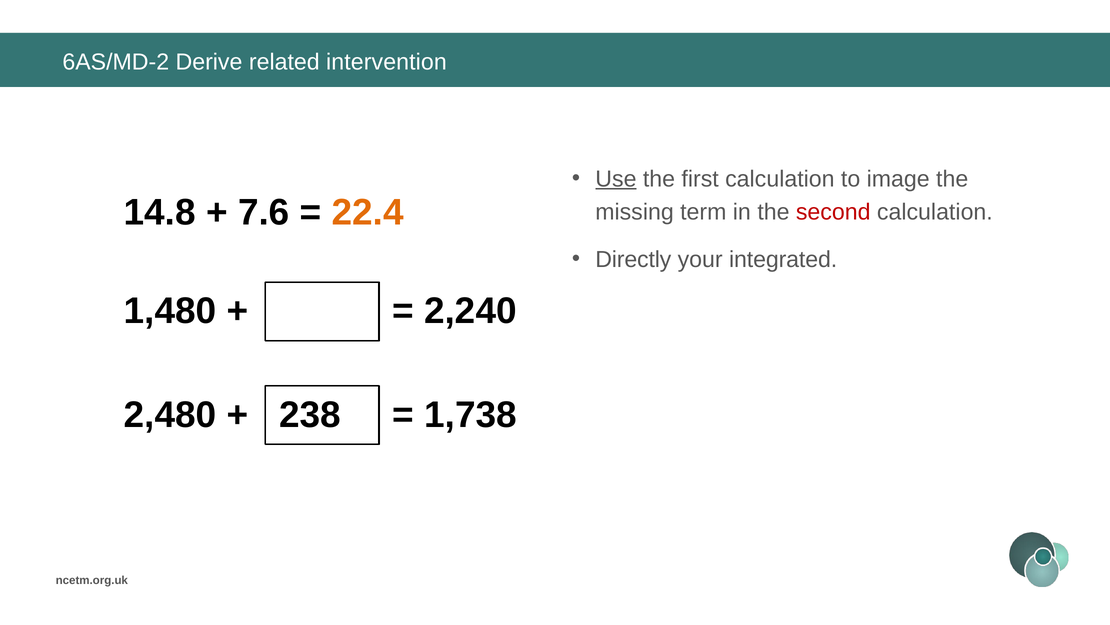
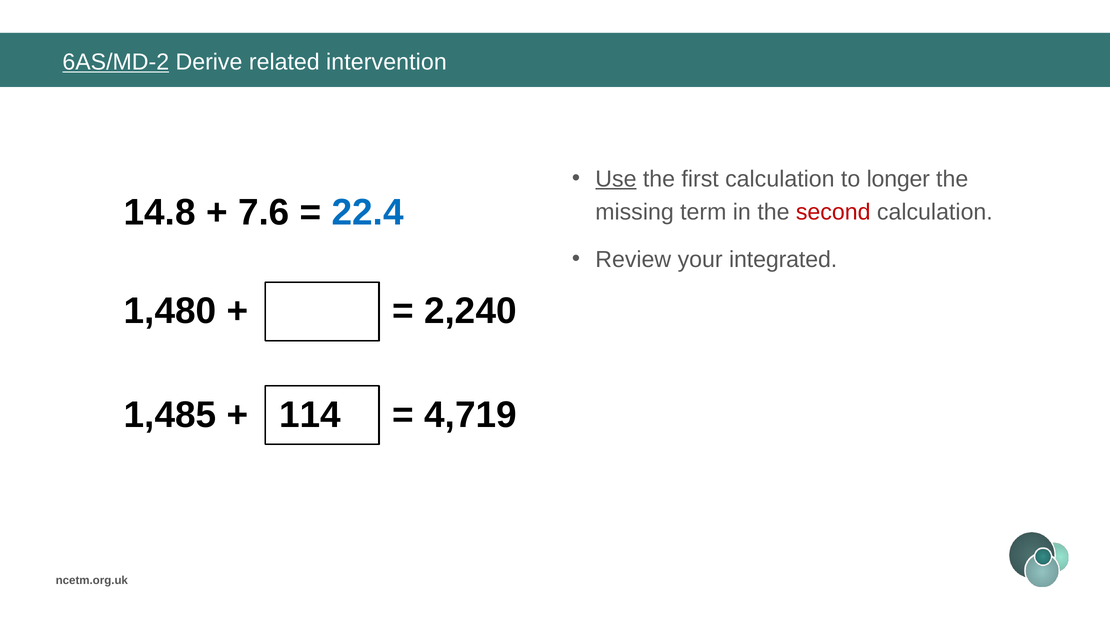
6AS/MD-2 underline: none -> present
image: image -> longer
22.4 colour: orange -> blue
Directly: Directly -> Review
2,480: 2,480 -> 1,485
238: 238 -> 114
1,738: 1,738 -> 4,719
